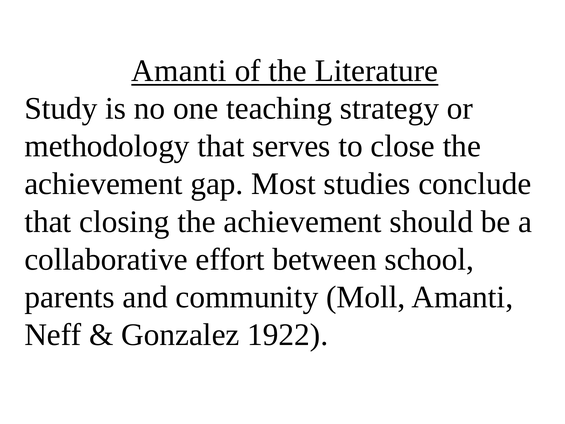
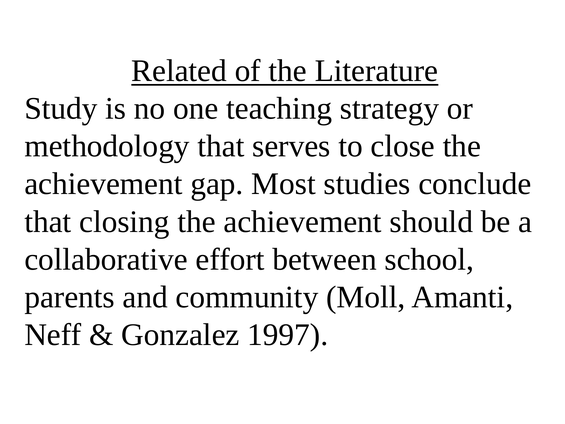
Amanti at (179, 71): Amanti -> Related
1922: 1922 -> 1997
